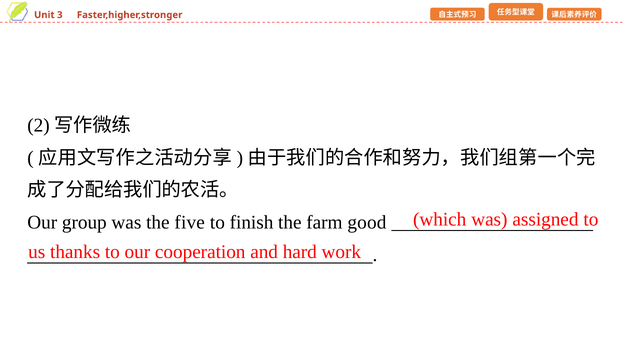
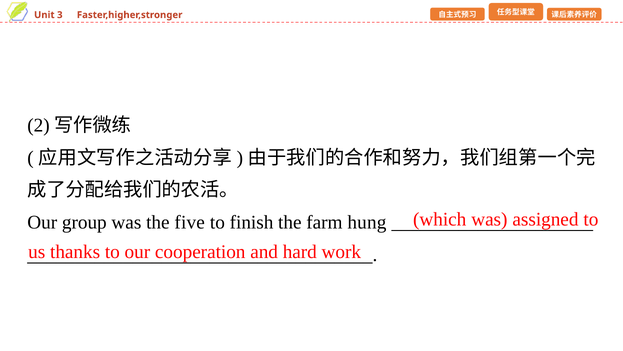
good: good -> hung
